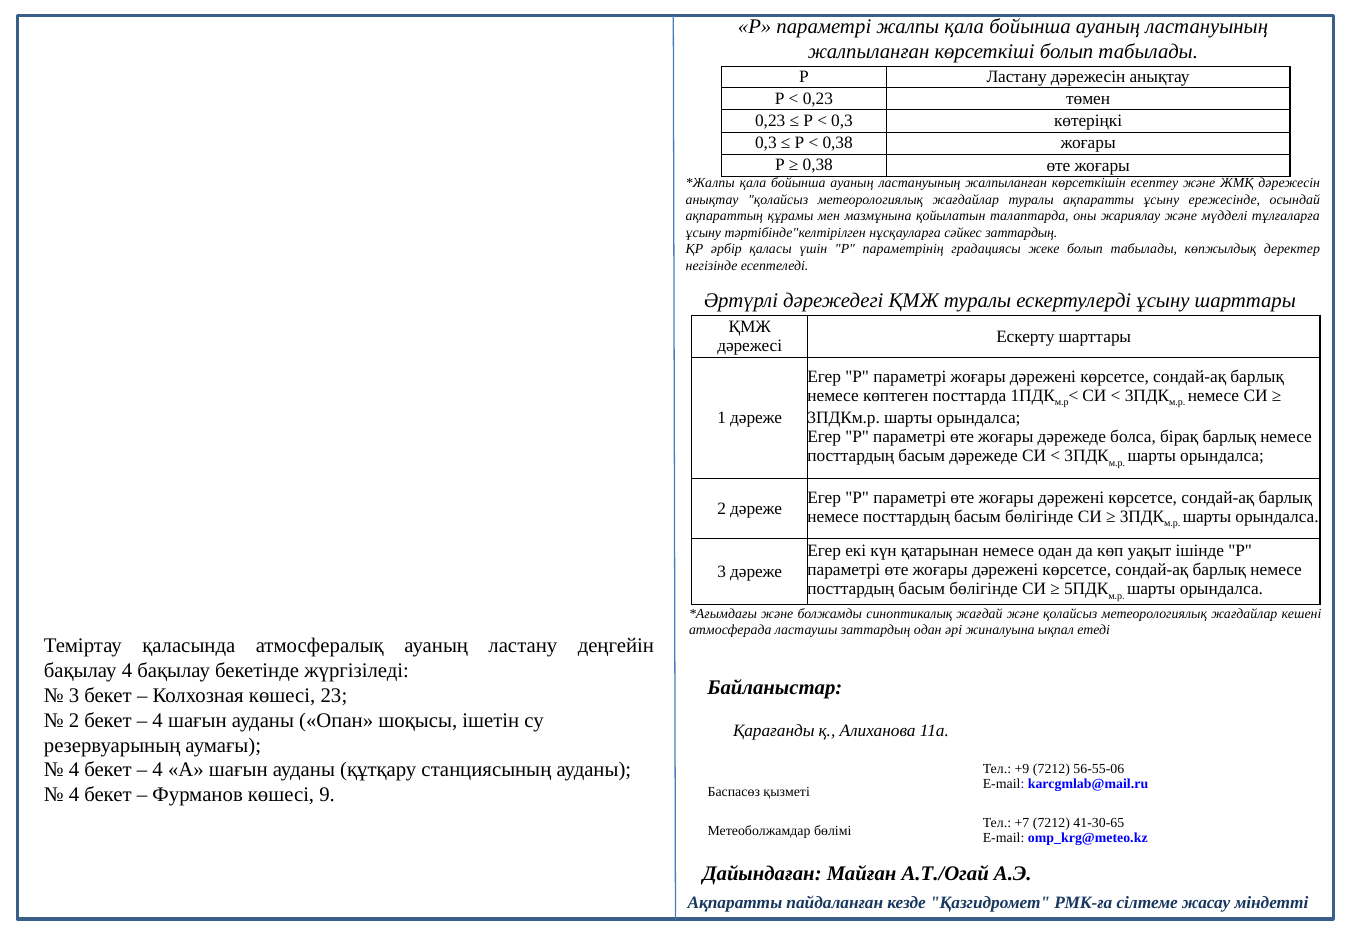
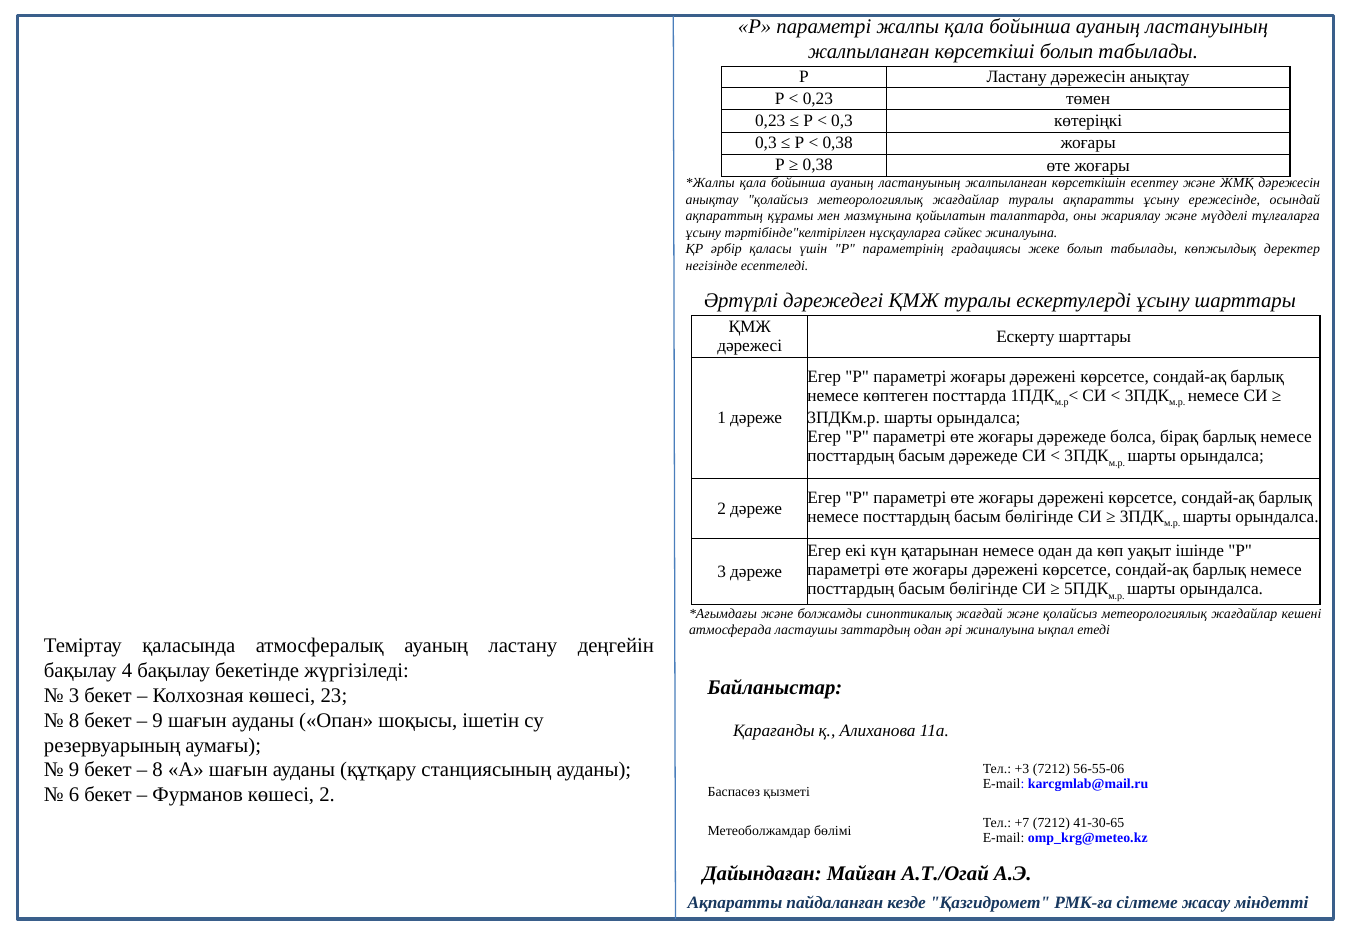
сәйкес заттардың: заттардың -> жиналуына
2 at (74, 720): 2 -> 8
4 at (158, 720): 4 -> 9
4 at (74, 770): 4 -> 9
4 at (158, 770): 4 -> 8
+9: +9 -> +3
4 at (74, 795): 4 -> 6
көшесі 9: 9 -> 2
